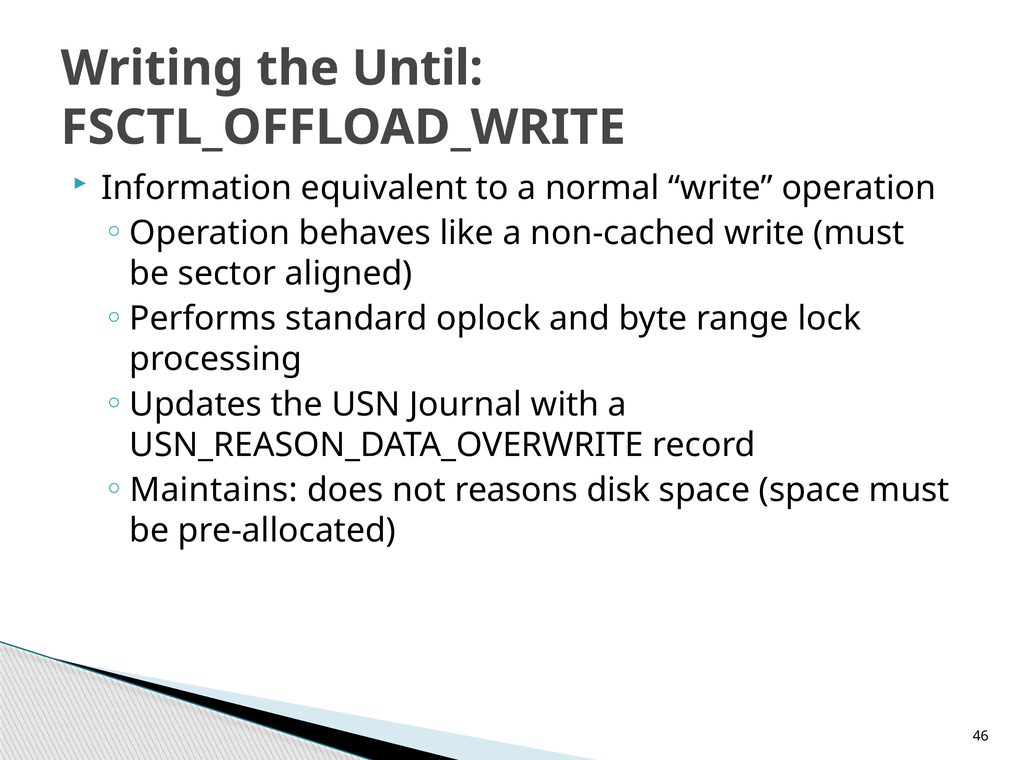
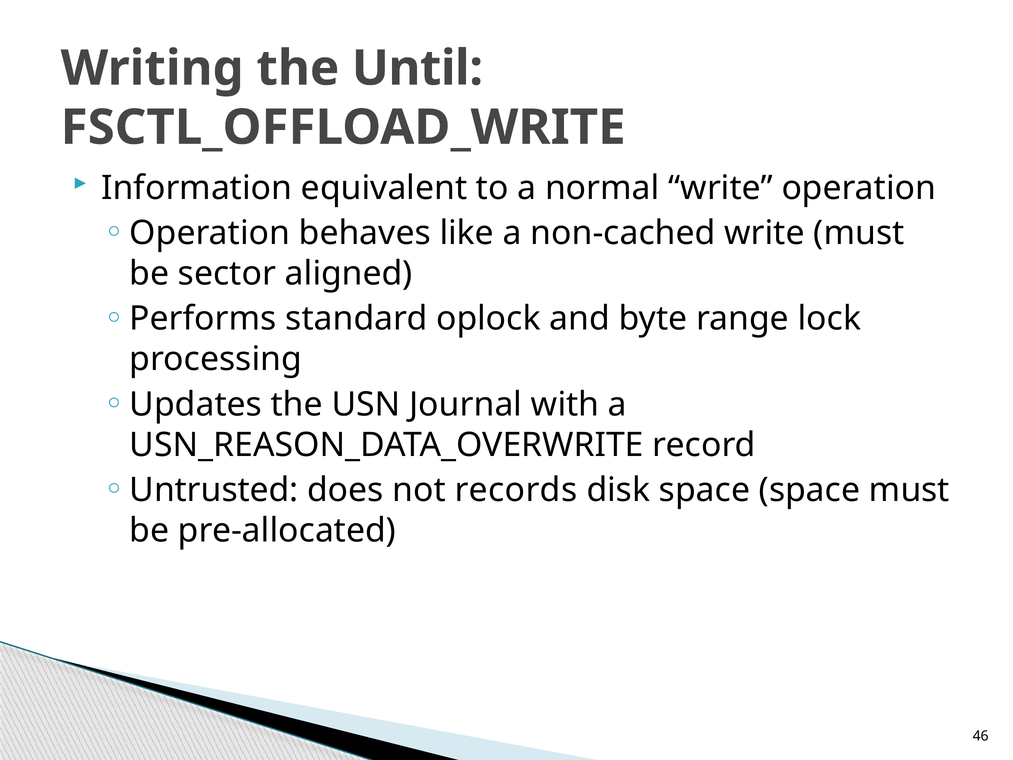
Maintains: Maintains -> Untrusted
reasons: reasons -> records
